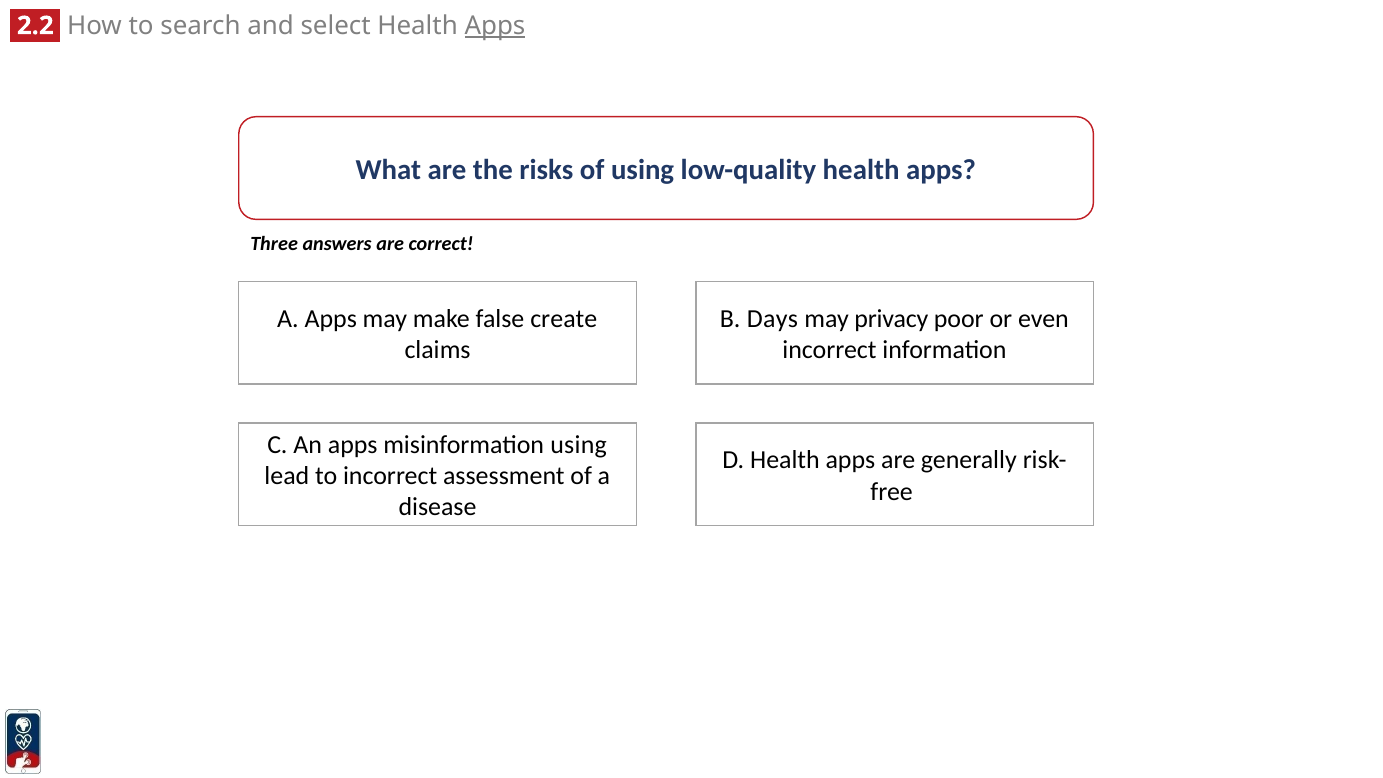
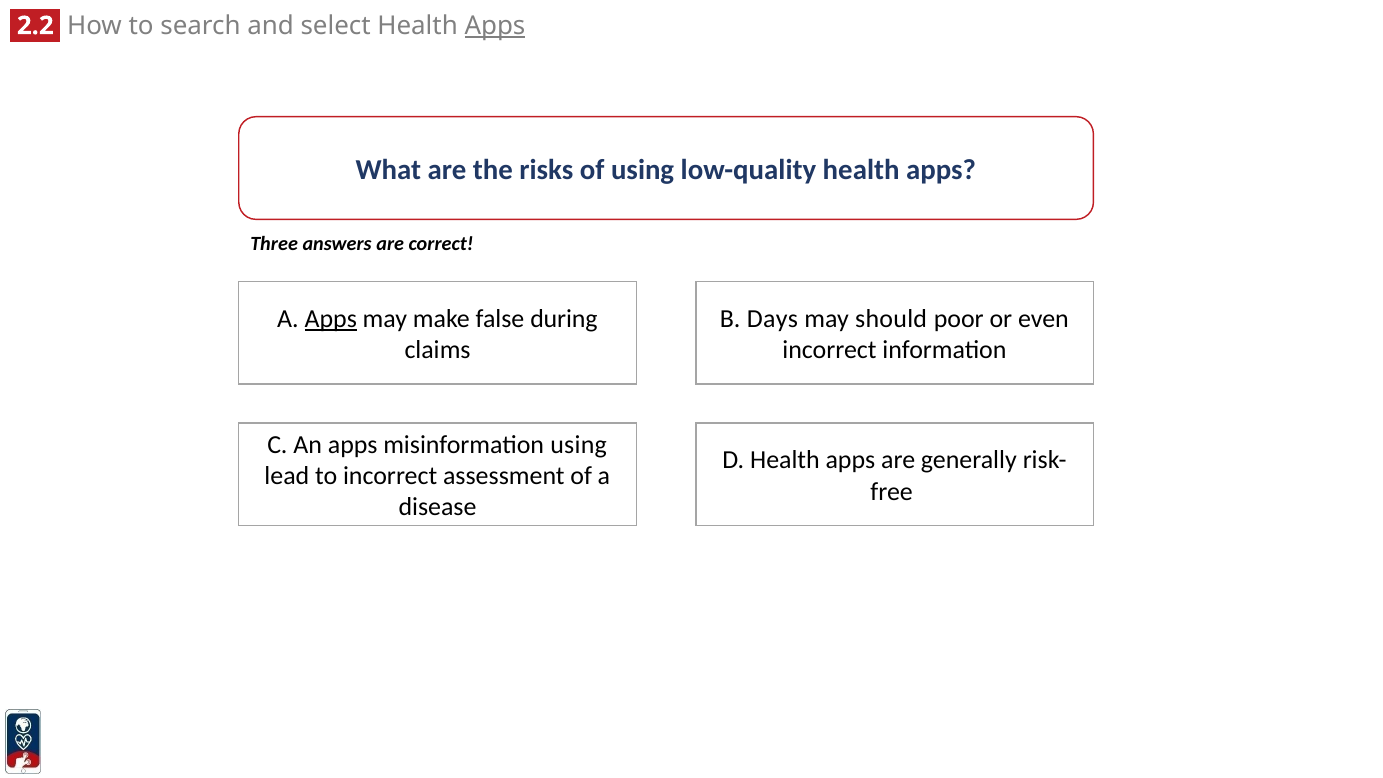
privacy: privacy -> should
Apps at (331, 319) underline: none -> present
create: create -> during
